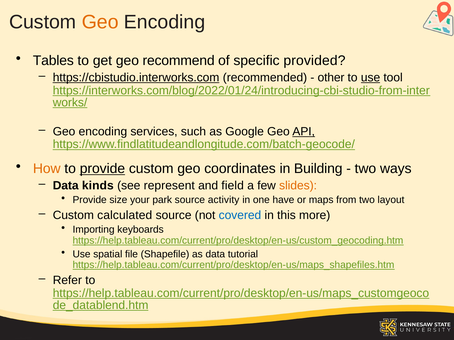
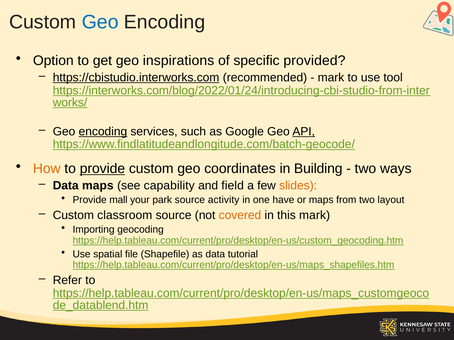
Geo at (100, 22) colour: orange -> blue
Tables: Tables -> Option
recommend: recommend -> inspirations
other at (331, 78): other -> mark
use at (371, 78) underline: present -> none
encoding at (103, 132) underline: none -> present
Data kinds: kinds -> maps
represent: represent -> capability
size: size -> mall
calculated: calculated -> classroom
covered colour: blue -> orange
this more: more -> mark
keyboards: keyboards -> geocoding
